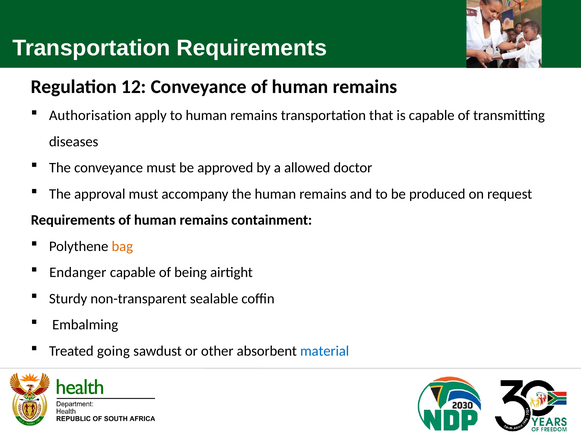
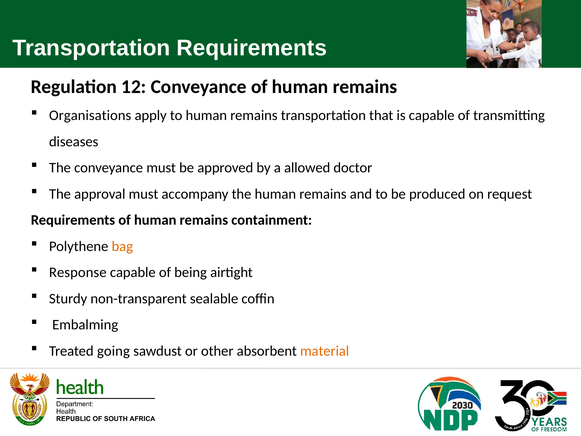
Authorisation: Authorisation -> Organisations
Endanger: Endanger -> Response
material colour: blue -> orange
